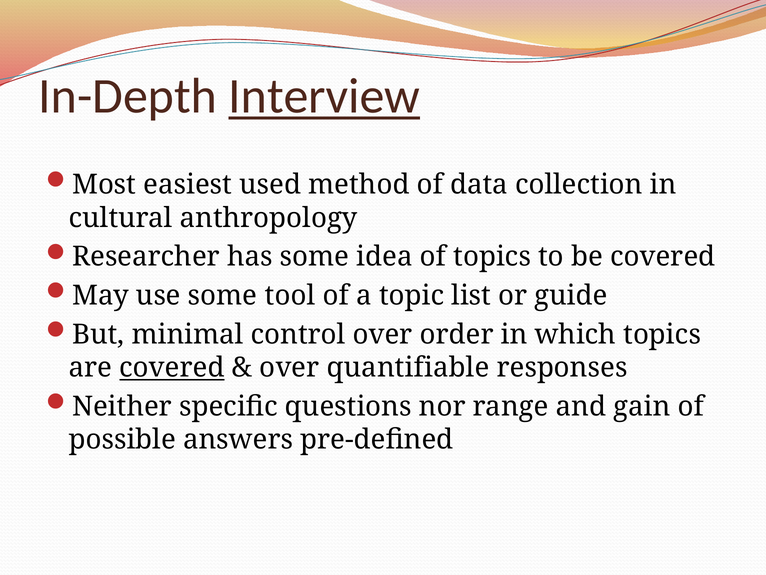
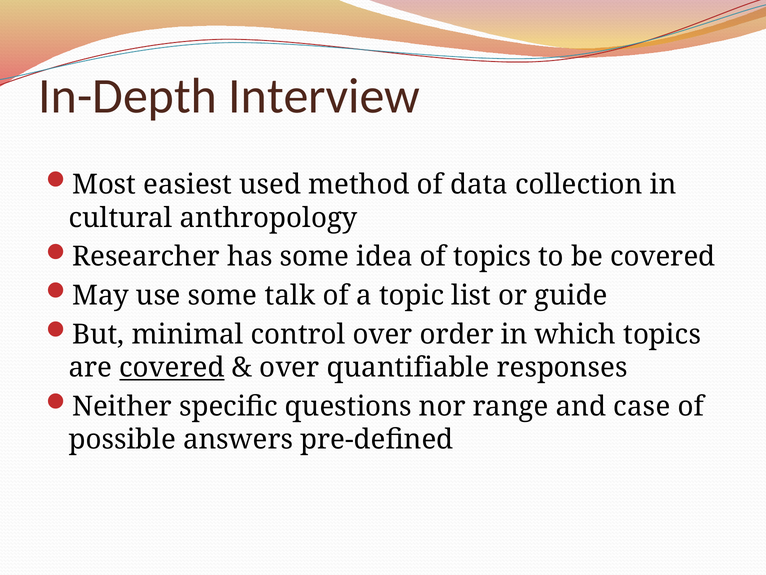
Interview underline: present -> none
tool: tool -> talk
gain: gain -> case
